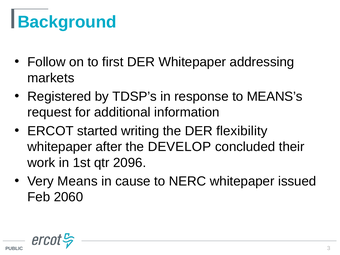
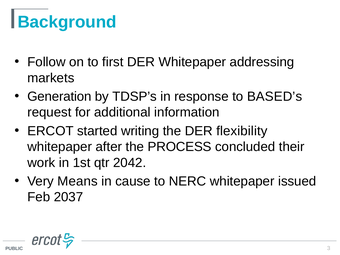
Registered: Registered -> Generation
MEANS’s: MEANS’s -> BASED’s
DEVELOP: DEVELOP -> PROCESS
2096: 2096 -> 2042
2060: 2060 -> 2037
